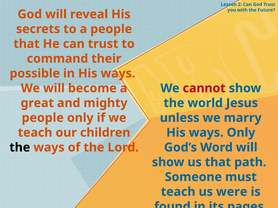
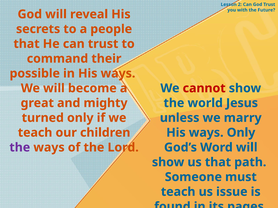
people at (43, 118): people -> turned
the at (20, 148) colour: black -> purple
were: were -> issue
